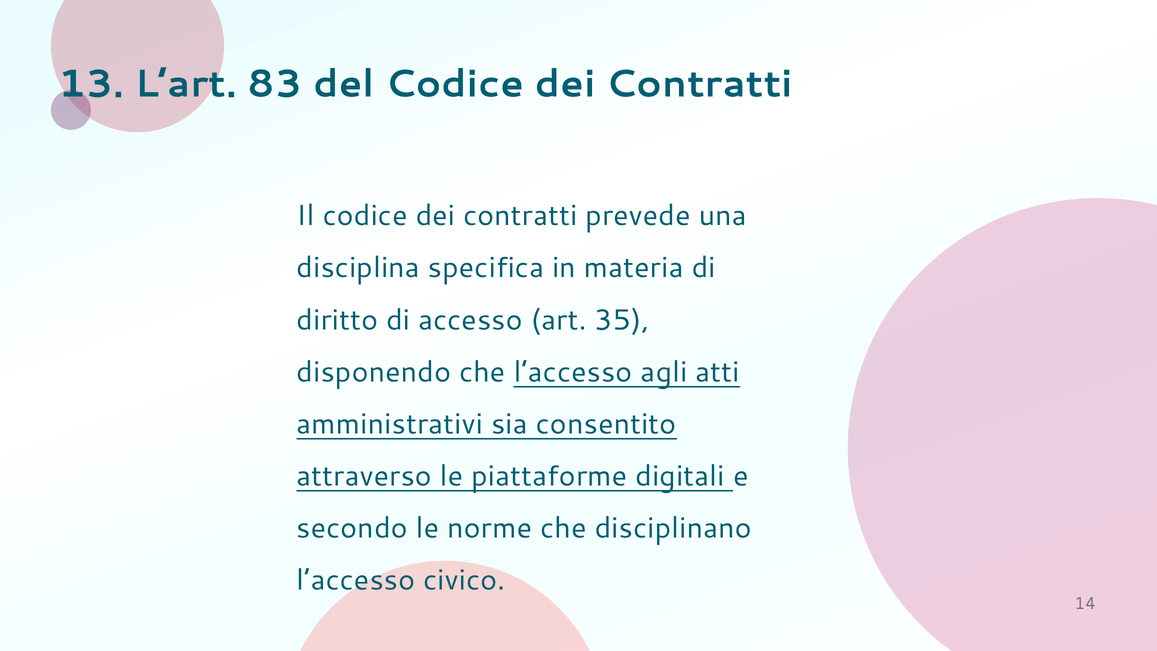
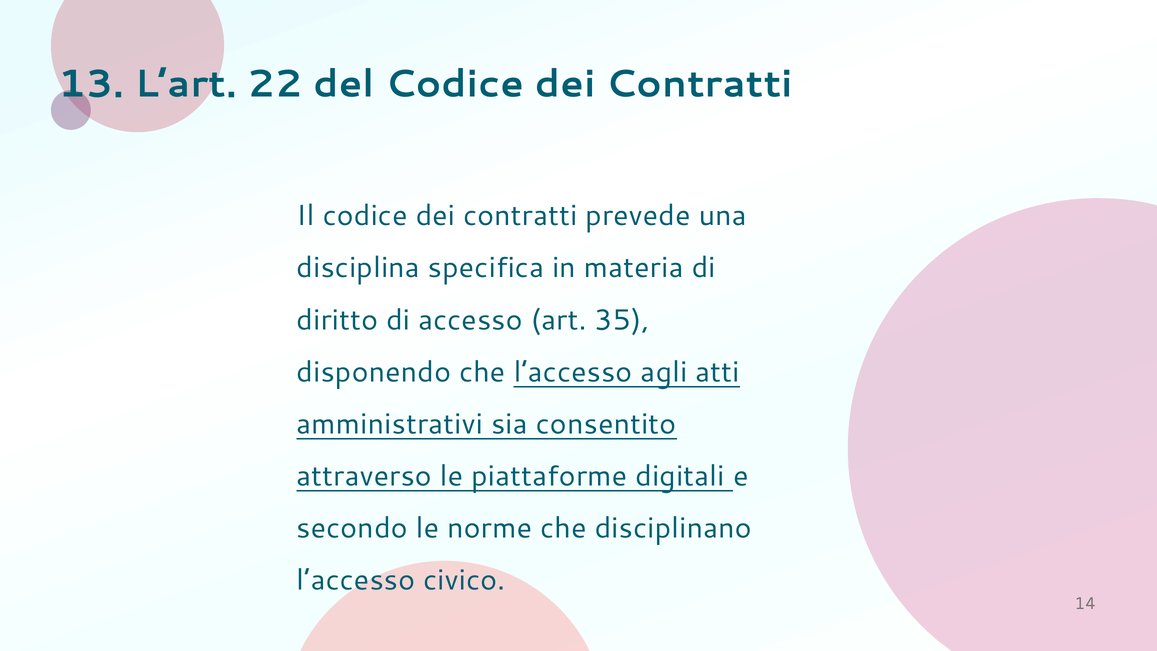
83: 83 -> 22
